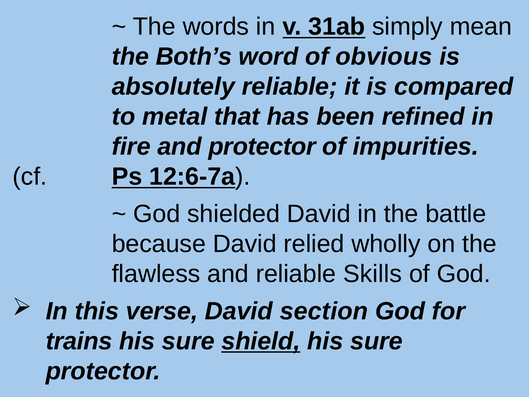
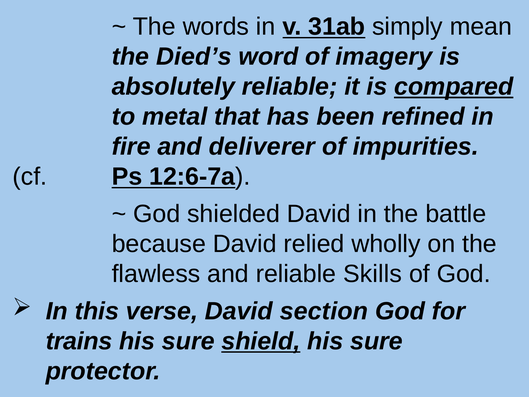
Both’s: Both’s -> Died’s
obvious: obvious -> imagery
compared underline: none -> present
and protector: protector -> deliverer
